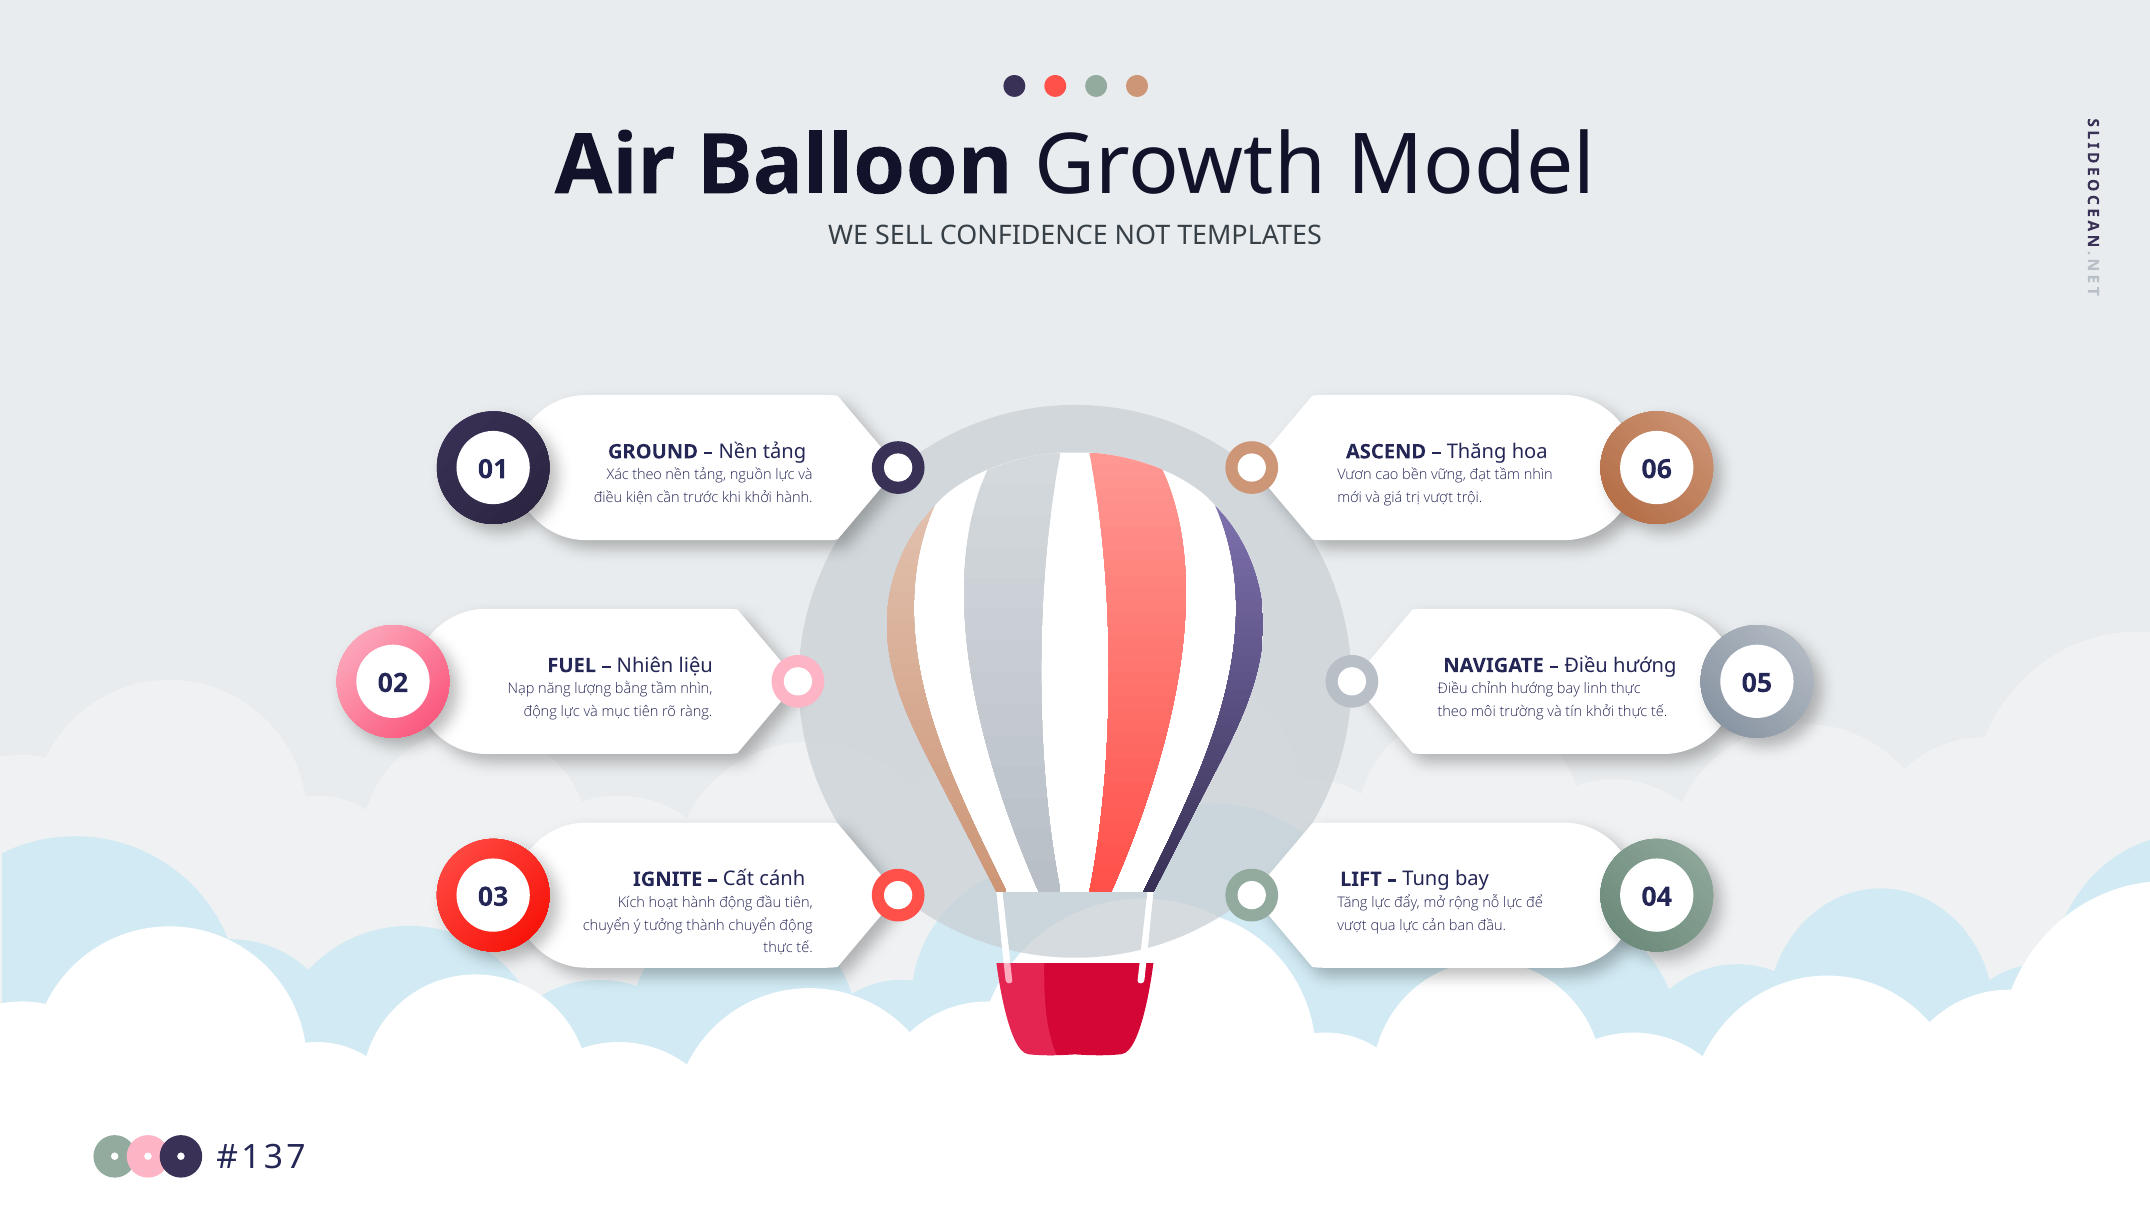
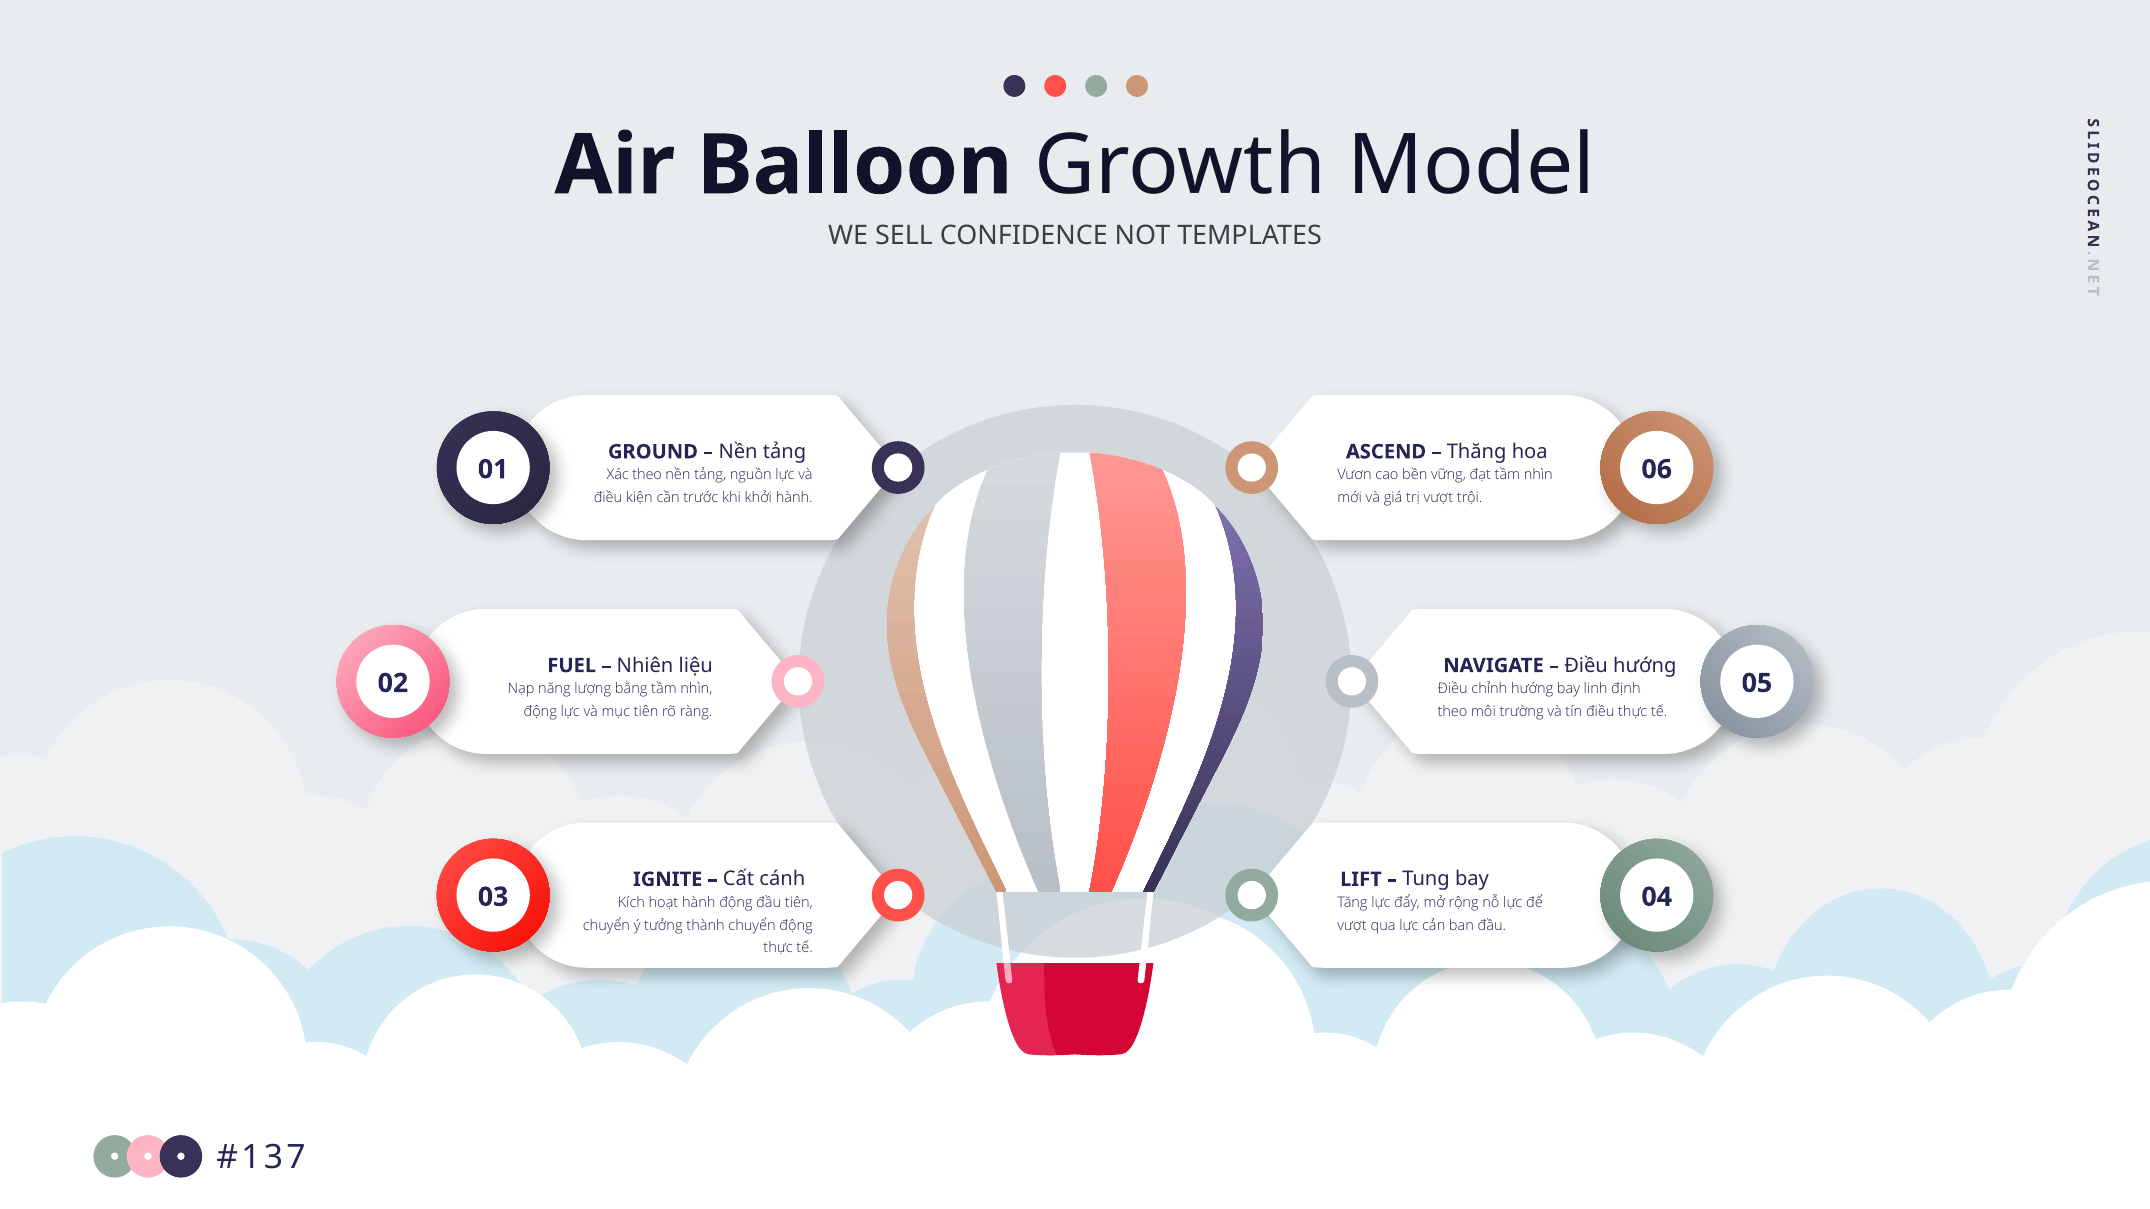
linh thực: thực -> định
tín khởi: khởi -> điều
